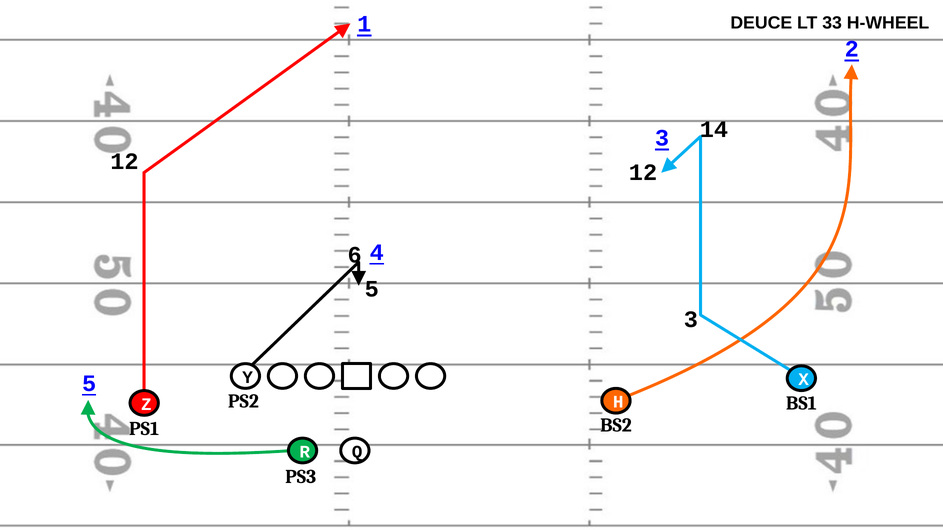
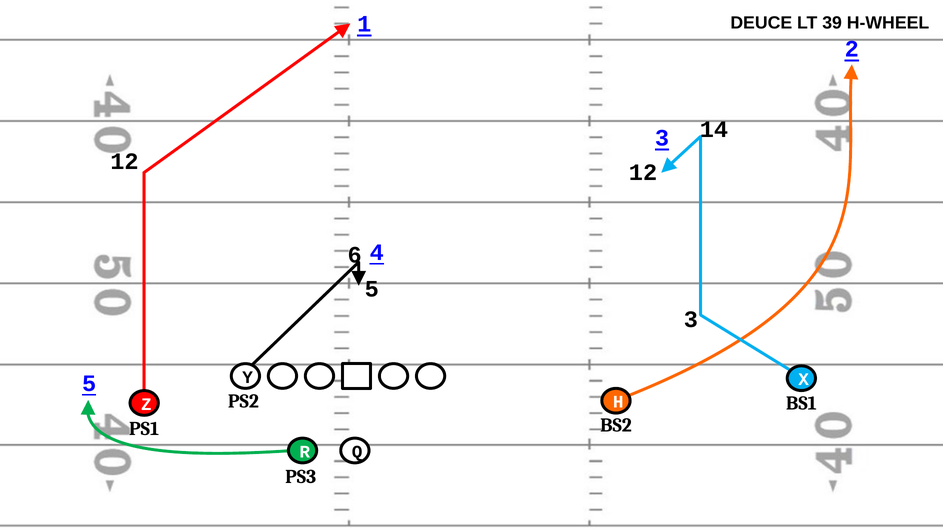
33: 33 -> 39
